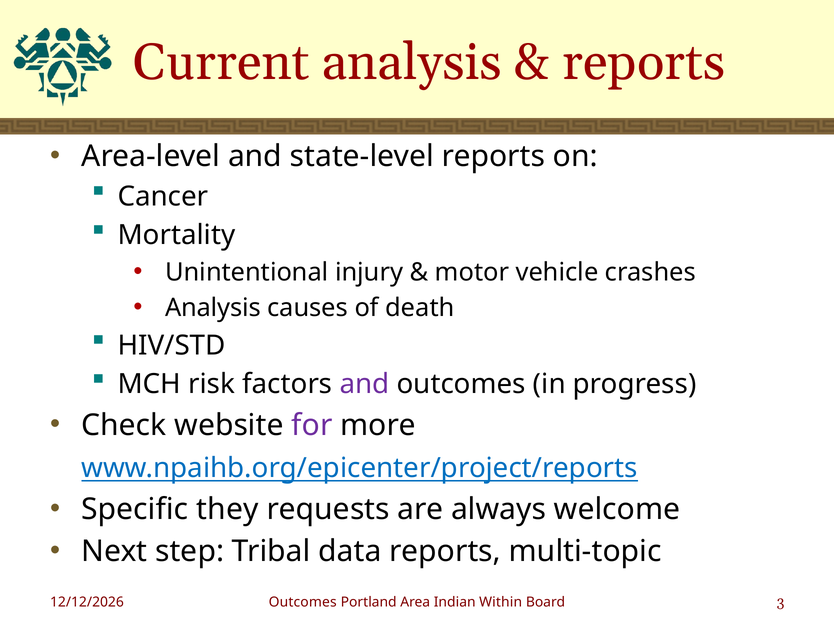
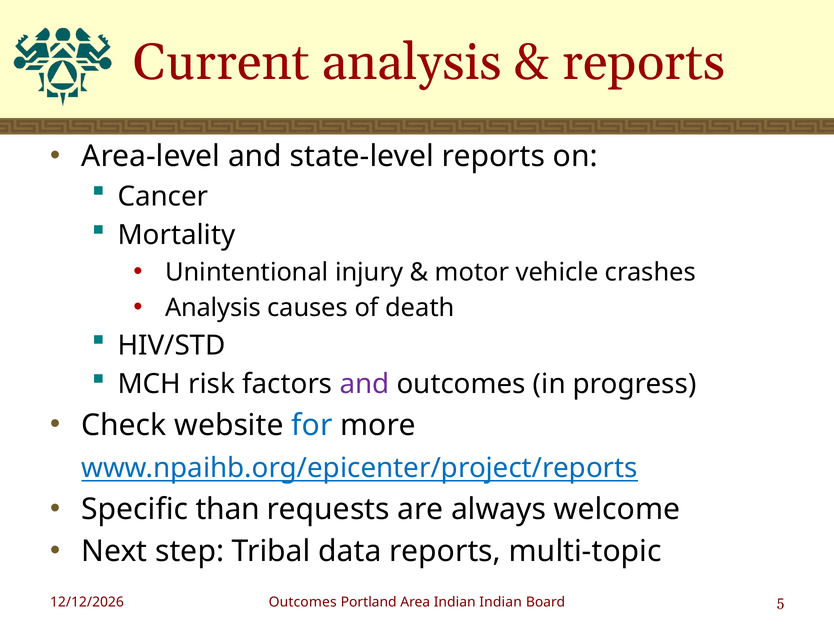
for colour: purple -> blue
they: they -> than
Indian Within: Within -> Indian
3: 3 -> 5
